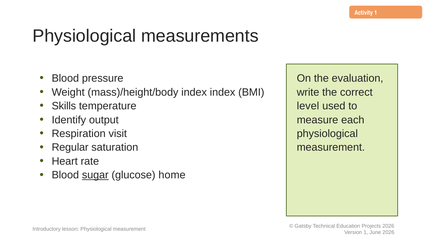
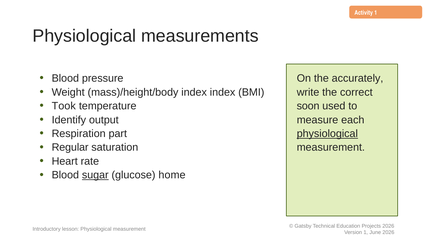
evaluation: evaluation -> accurately
Skills: Skills -> Took
level: level -> soon
visit: visit -> part
physiological at (327, 134) underline: none -> present
